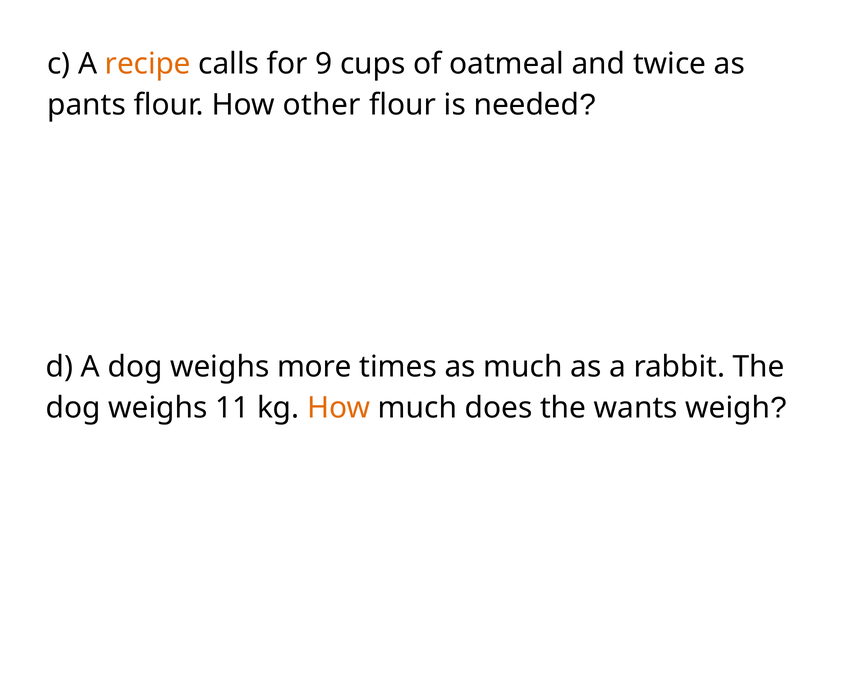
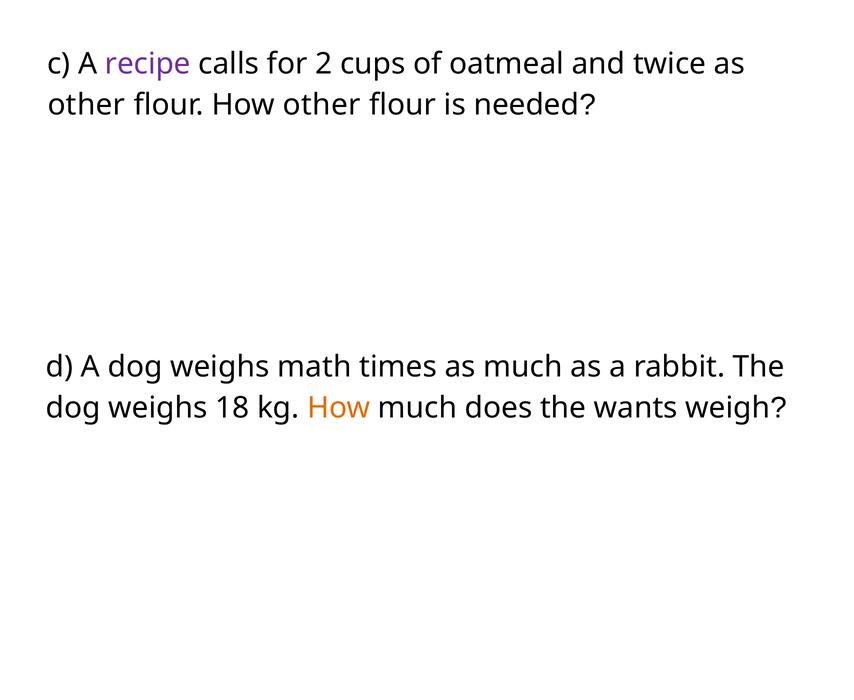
recipe colour: orange -> purple
9: 9 -> 2
pants at (87, 105): pants -> other
more: more -> math
11: 11 -> 18
